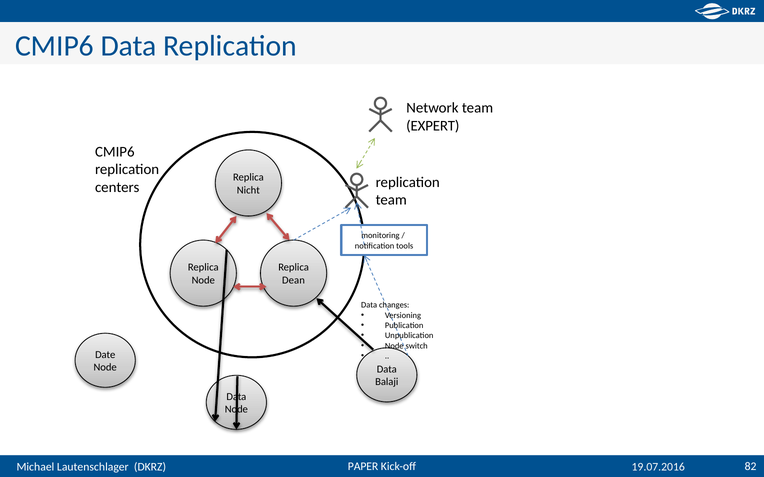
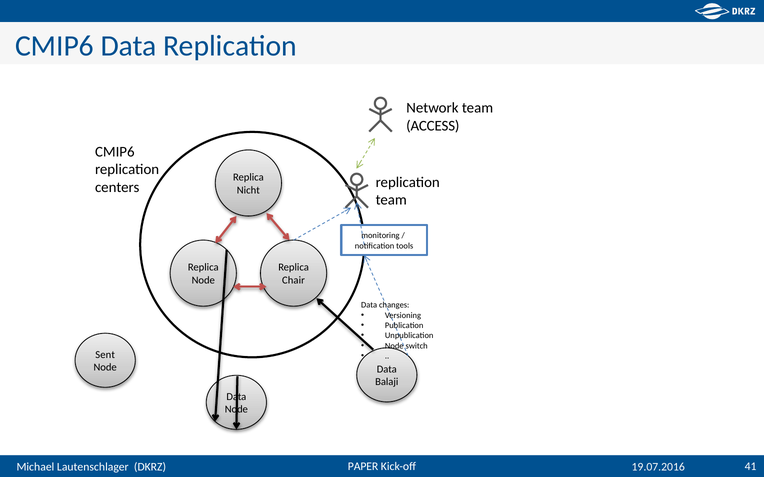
EXPERT: EXPERT -> ACCESS
Dean: Dean -> Chair
Date: Date -> Sent
82: 82 -> 41
